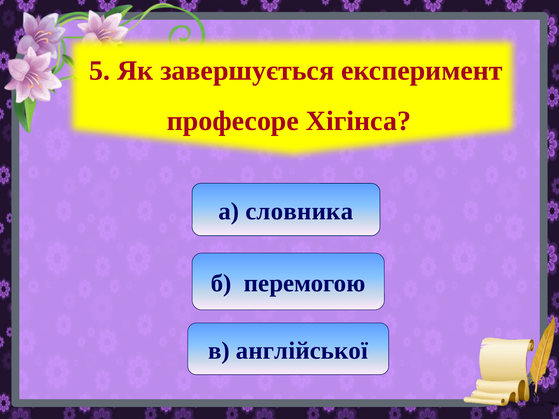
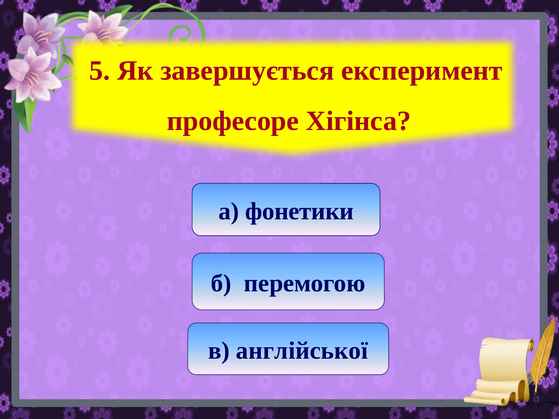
словника: словника -> фонетики
